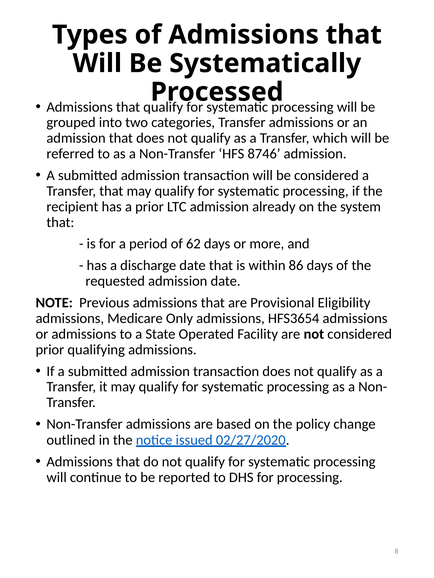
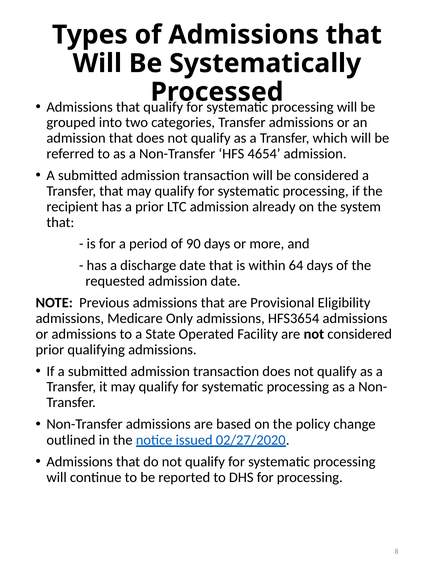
8746: 8746 -> 4654
62: 62 -> 90
86: 86 -> 64
